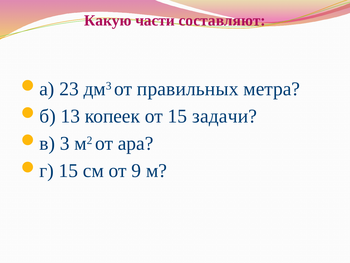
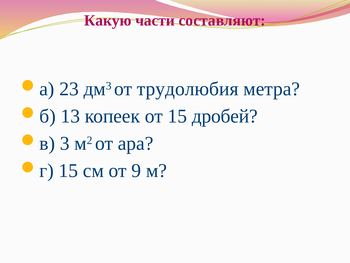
правильных: правильных -> трудолюбия
задачи: задачи -> дробей
